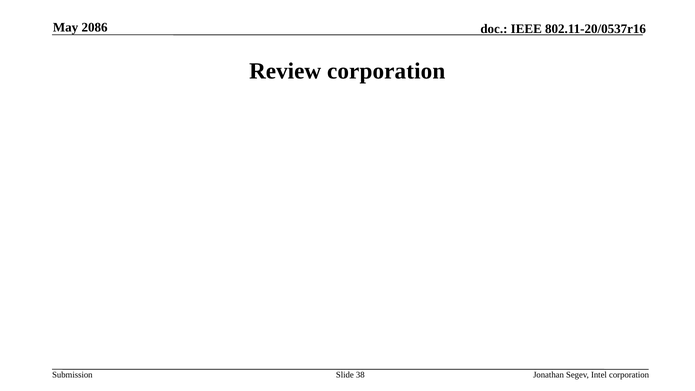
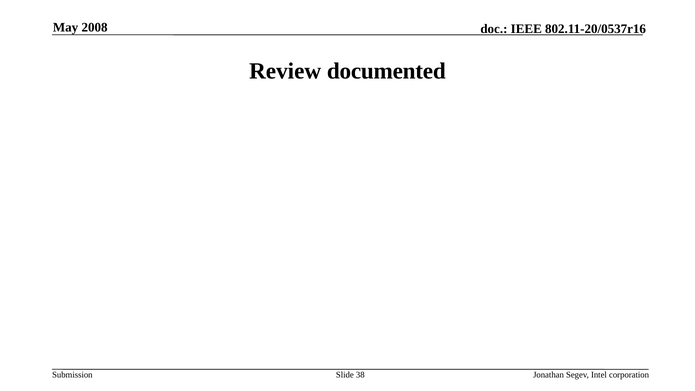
2086: 2086 -> 2008
Review corporation: corporation -> documented
